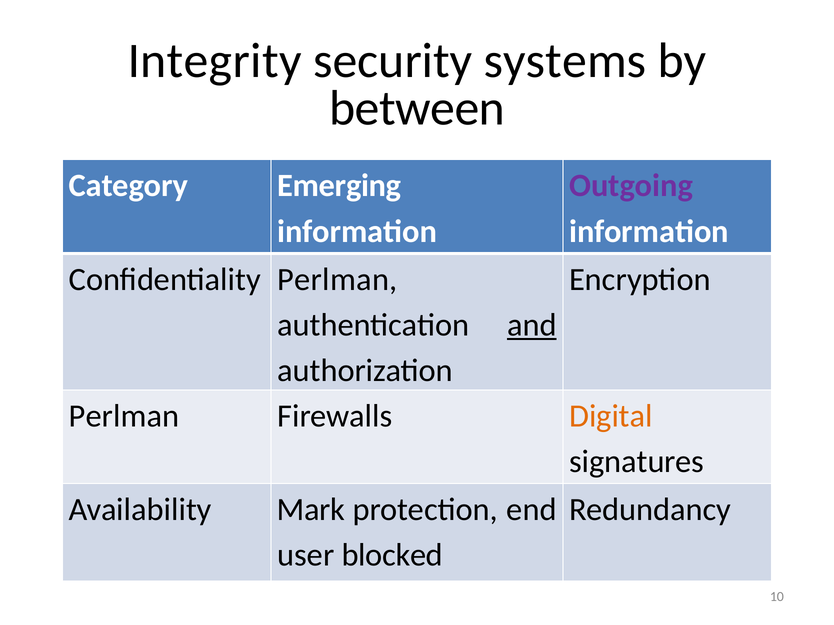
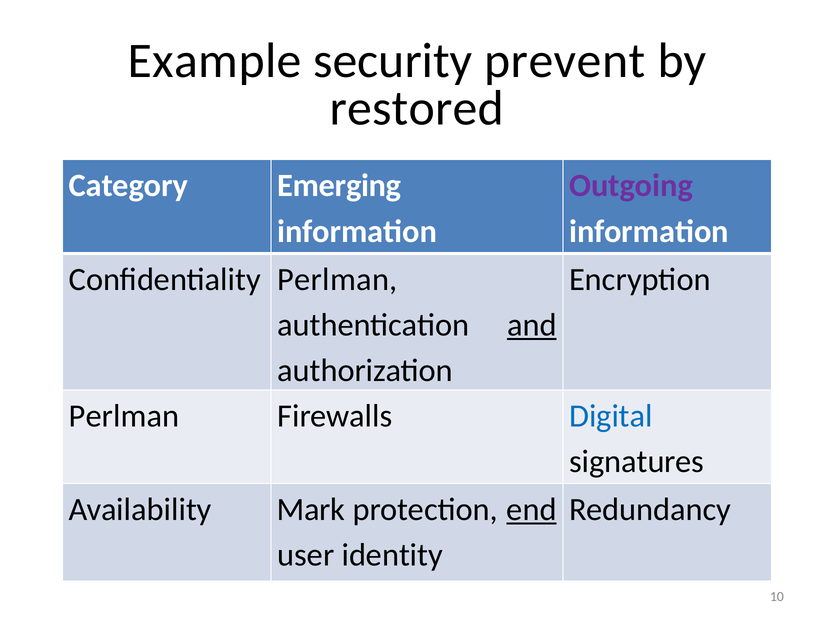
Integrity: Integrity -> Example
systems: systems -> prevent
between: between -> restored
Digital colour: orange -> blue
end underline: none -> present
blocked: blocked -> identity
